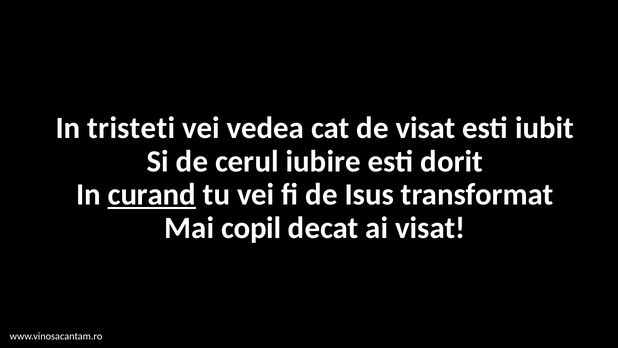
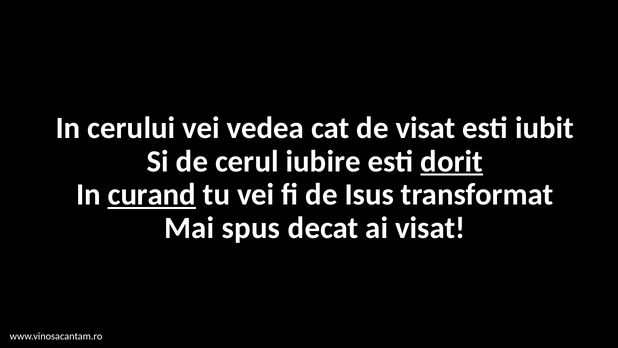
tristeti: tristeti -> cerului
dorit underline: none -> present
copil: copil -> spus
